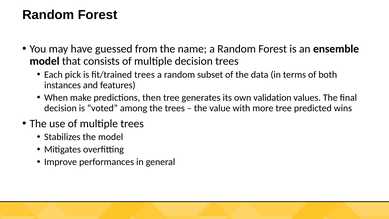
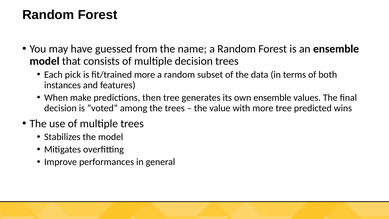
fit/trained trees: trees -> more
own validation: validation -> ensemble
